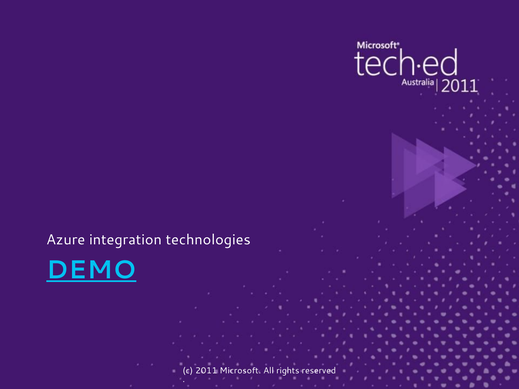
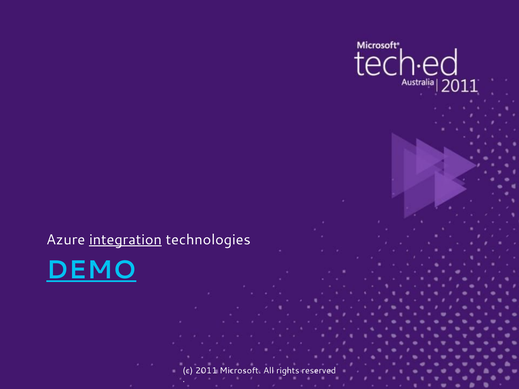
integration underline: none -> present
